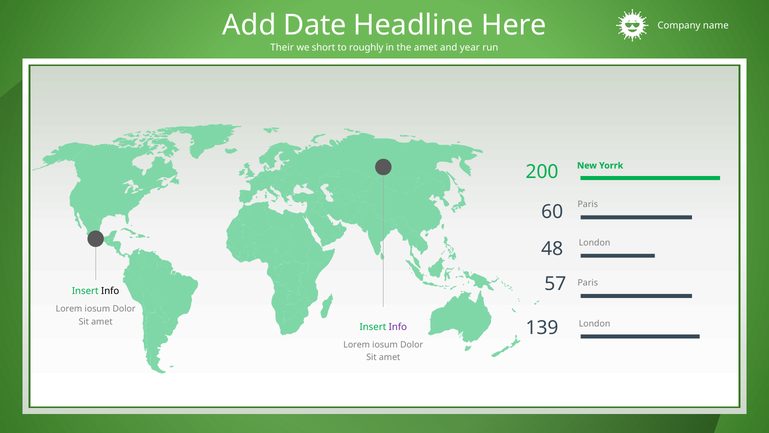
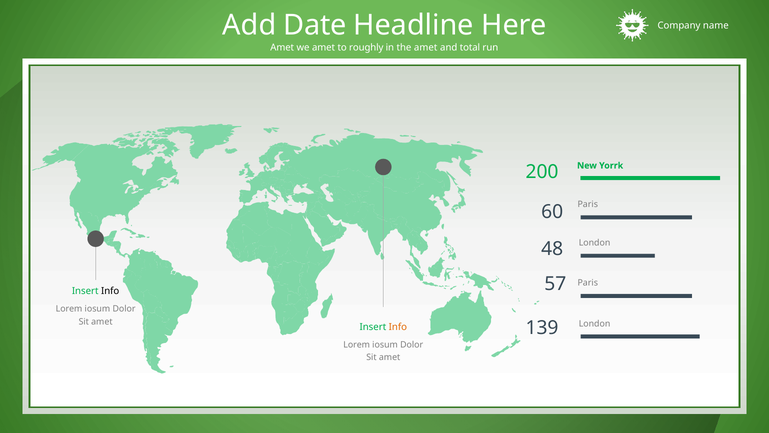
Their at (282, 48): Their -> Amet
we short: short -> amet
year: year -> total
Info at (398, 327) colour: purple -> orange
